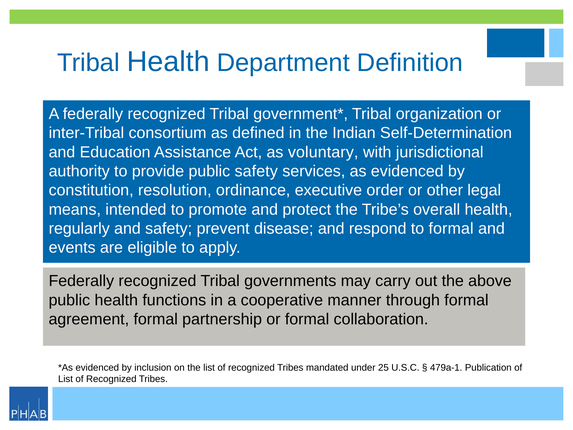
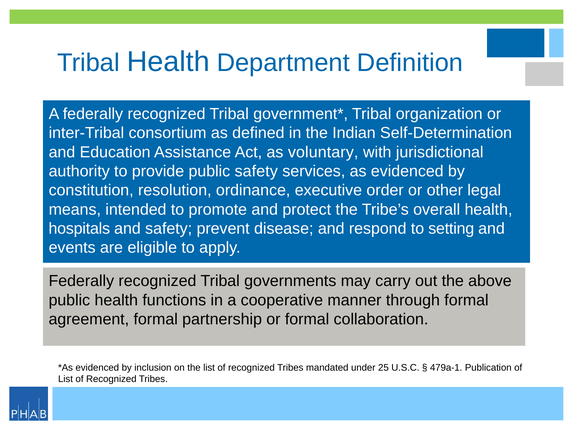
regularly: regularly -> hospitals
to formal: formal -> setting
